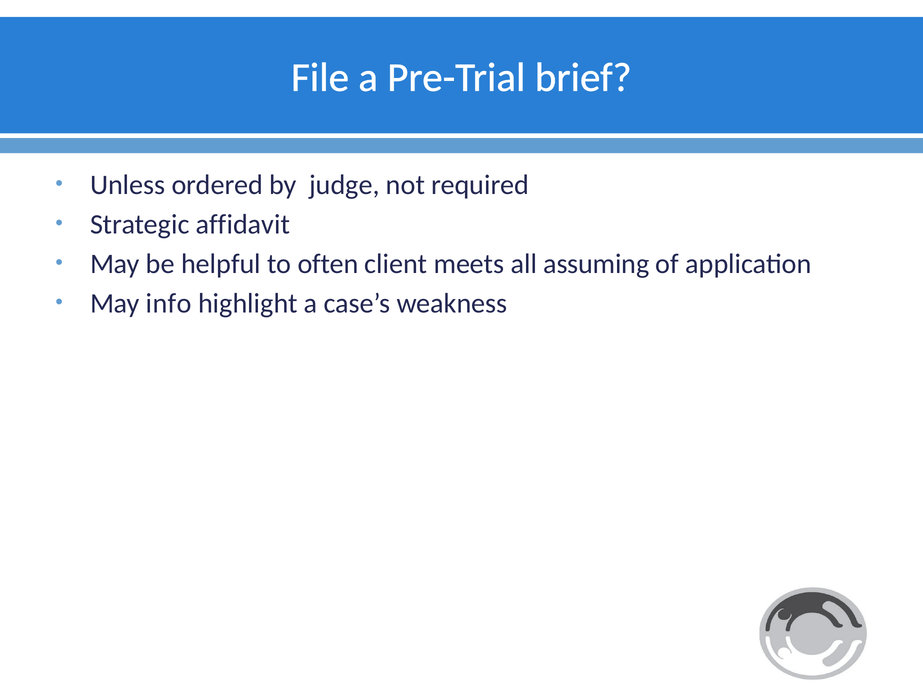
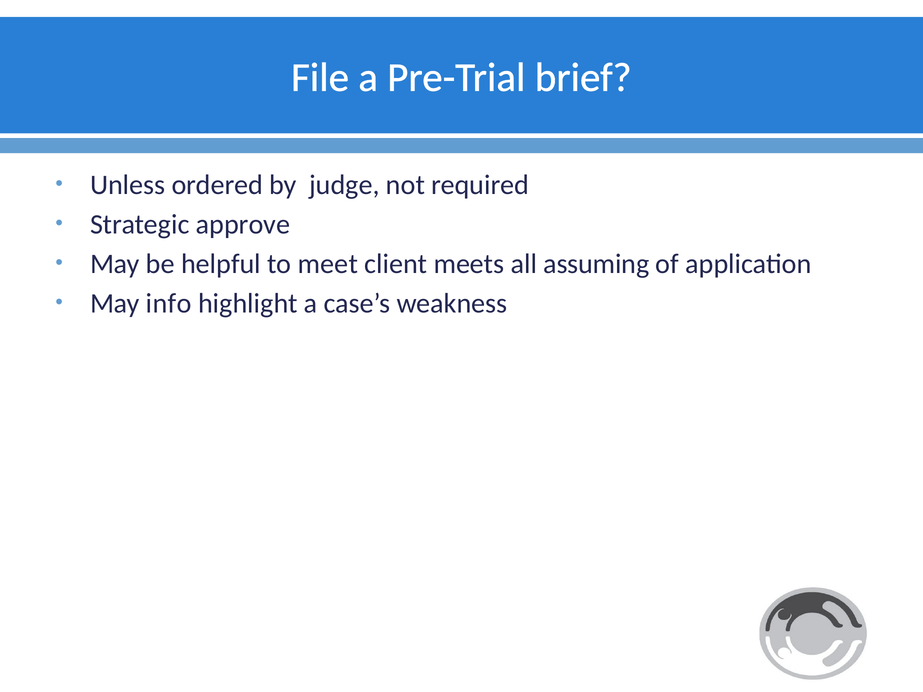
affidavit: affidavit -> approve
often: often -> meet
